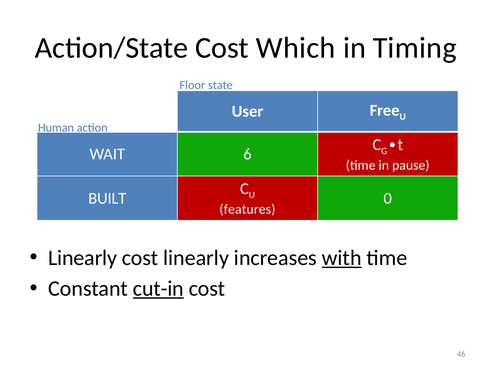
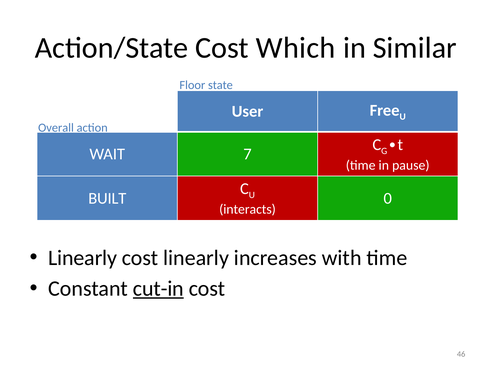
Timing: Timing -> Similar
Human: Human -> Overall
6: 6 -> 7
features: features -> interacts
with underline: present -> none
